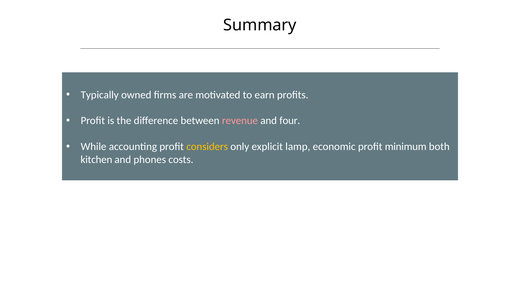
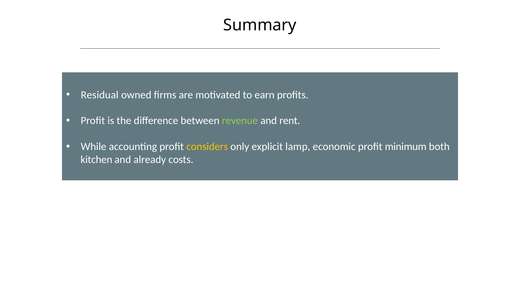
Typically: Typically -> Residual
revenue colour: pink -> light green
four: four -> rent
phones: phones -> already
